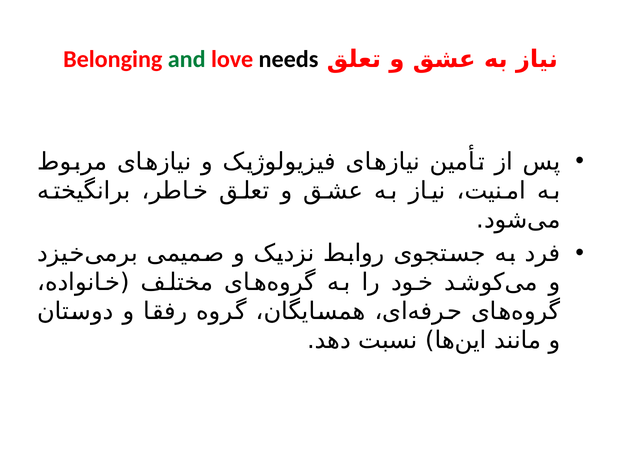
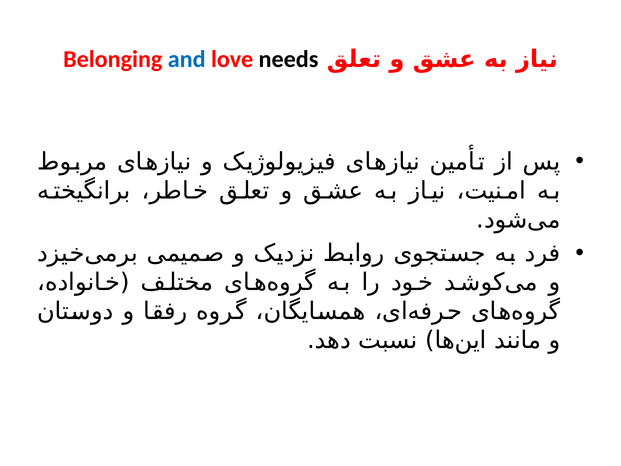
and colour: green -> blue
